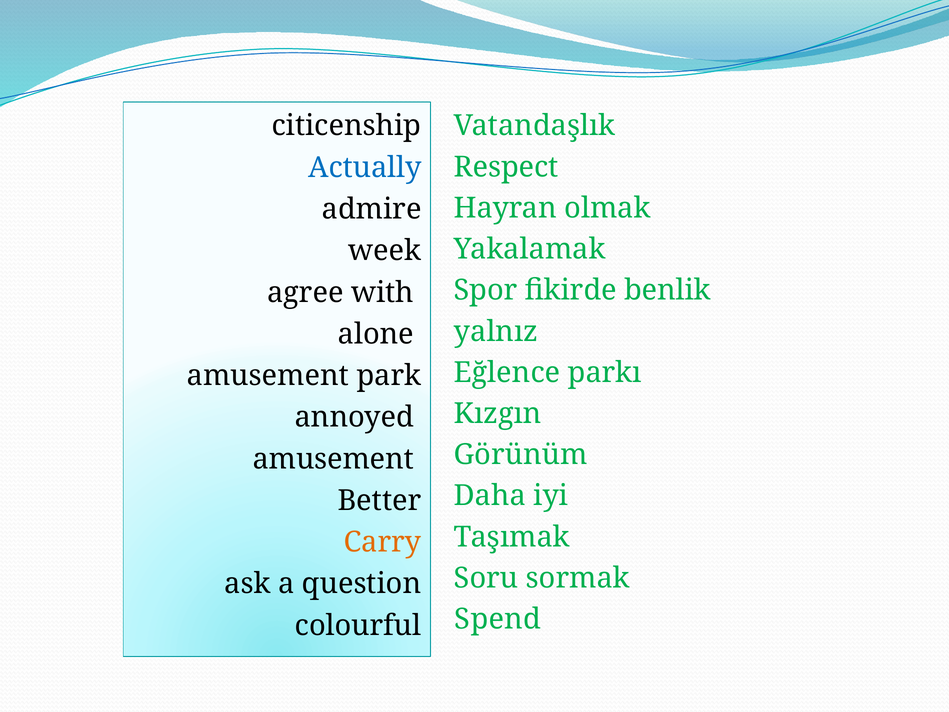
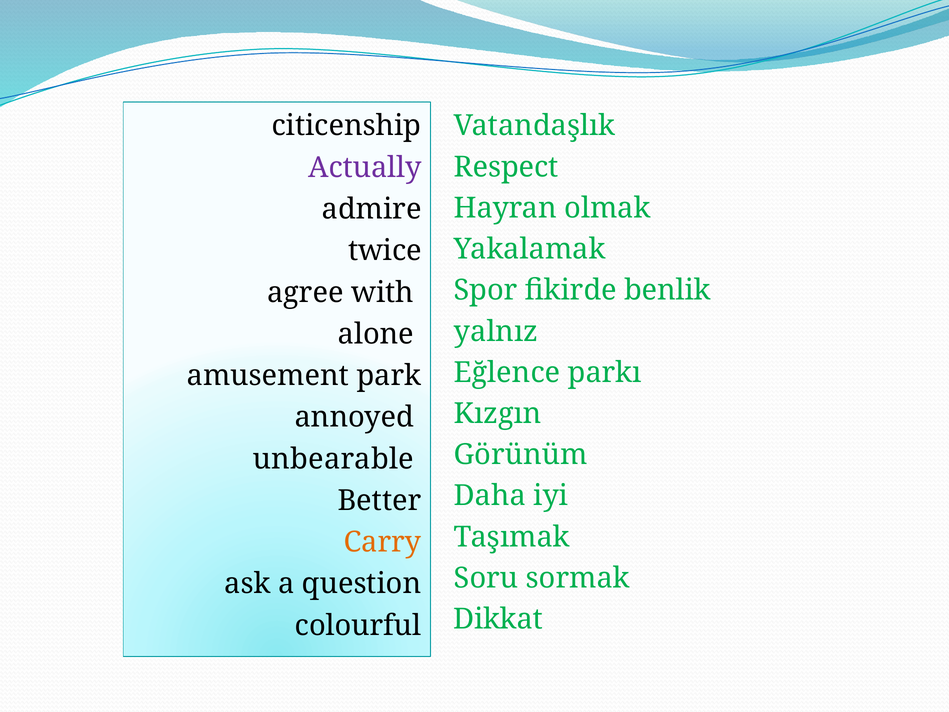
Actually colour: blue -> purple
week: week -> twice
amusement at (333, 459): amusement -> unbearable
Spend: Spend -> Dikkat
